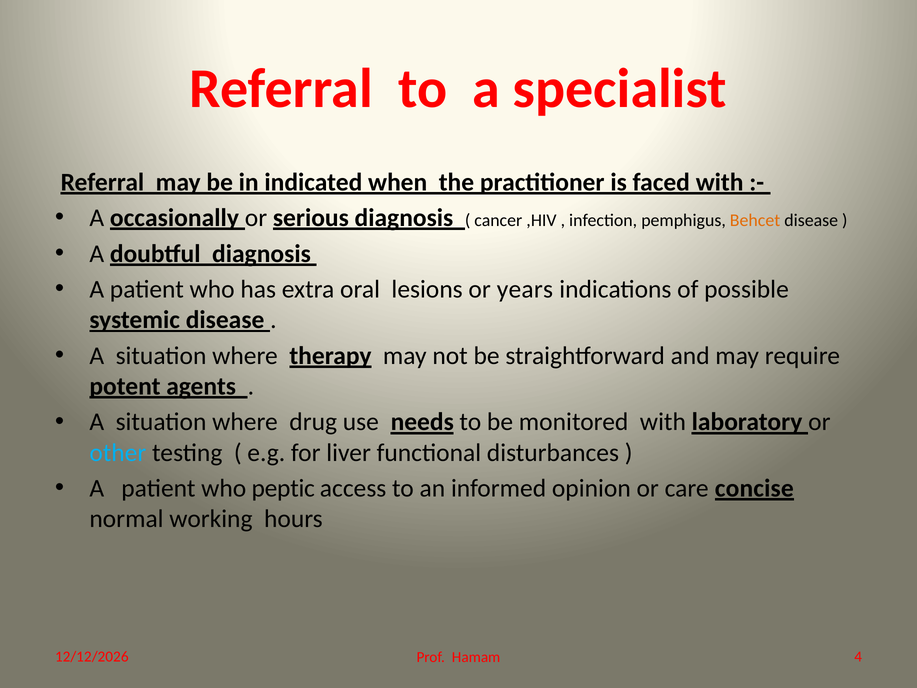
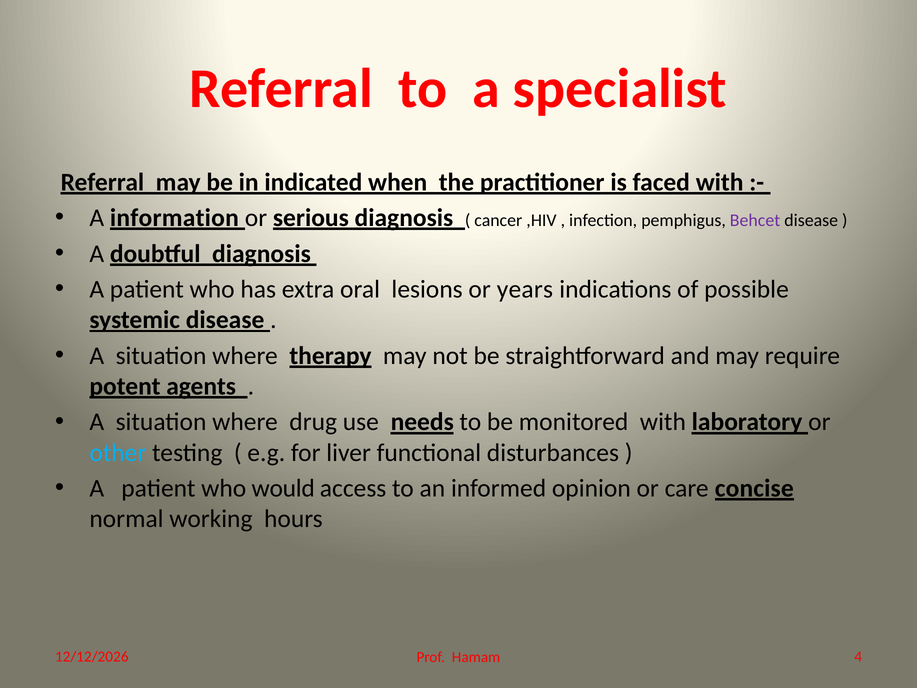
occasionally: occasionally -> information
Behcet colour: orange -> purple
peptic: peptic -> would
